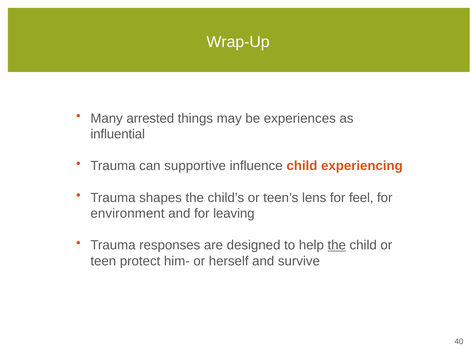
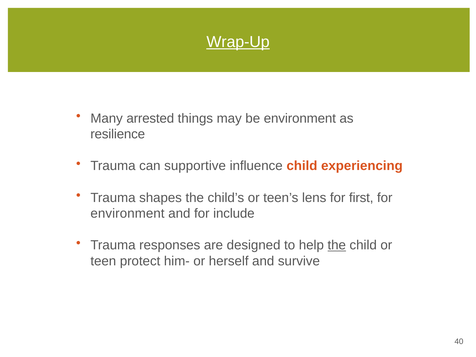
Wrap-Up underline: none -> present
be experiences: experiences -> environment
influential: influential -> resilience
feel: feel -> first
leaving: leaving -> include
